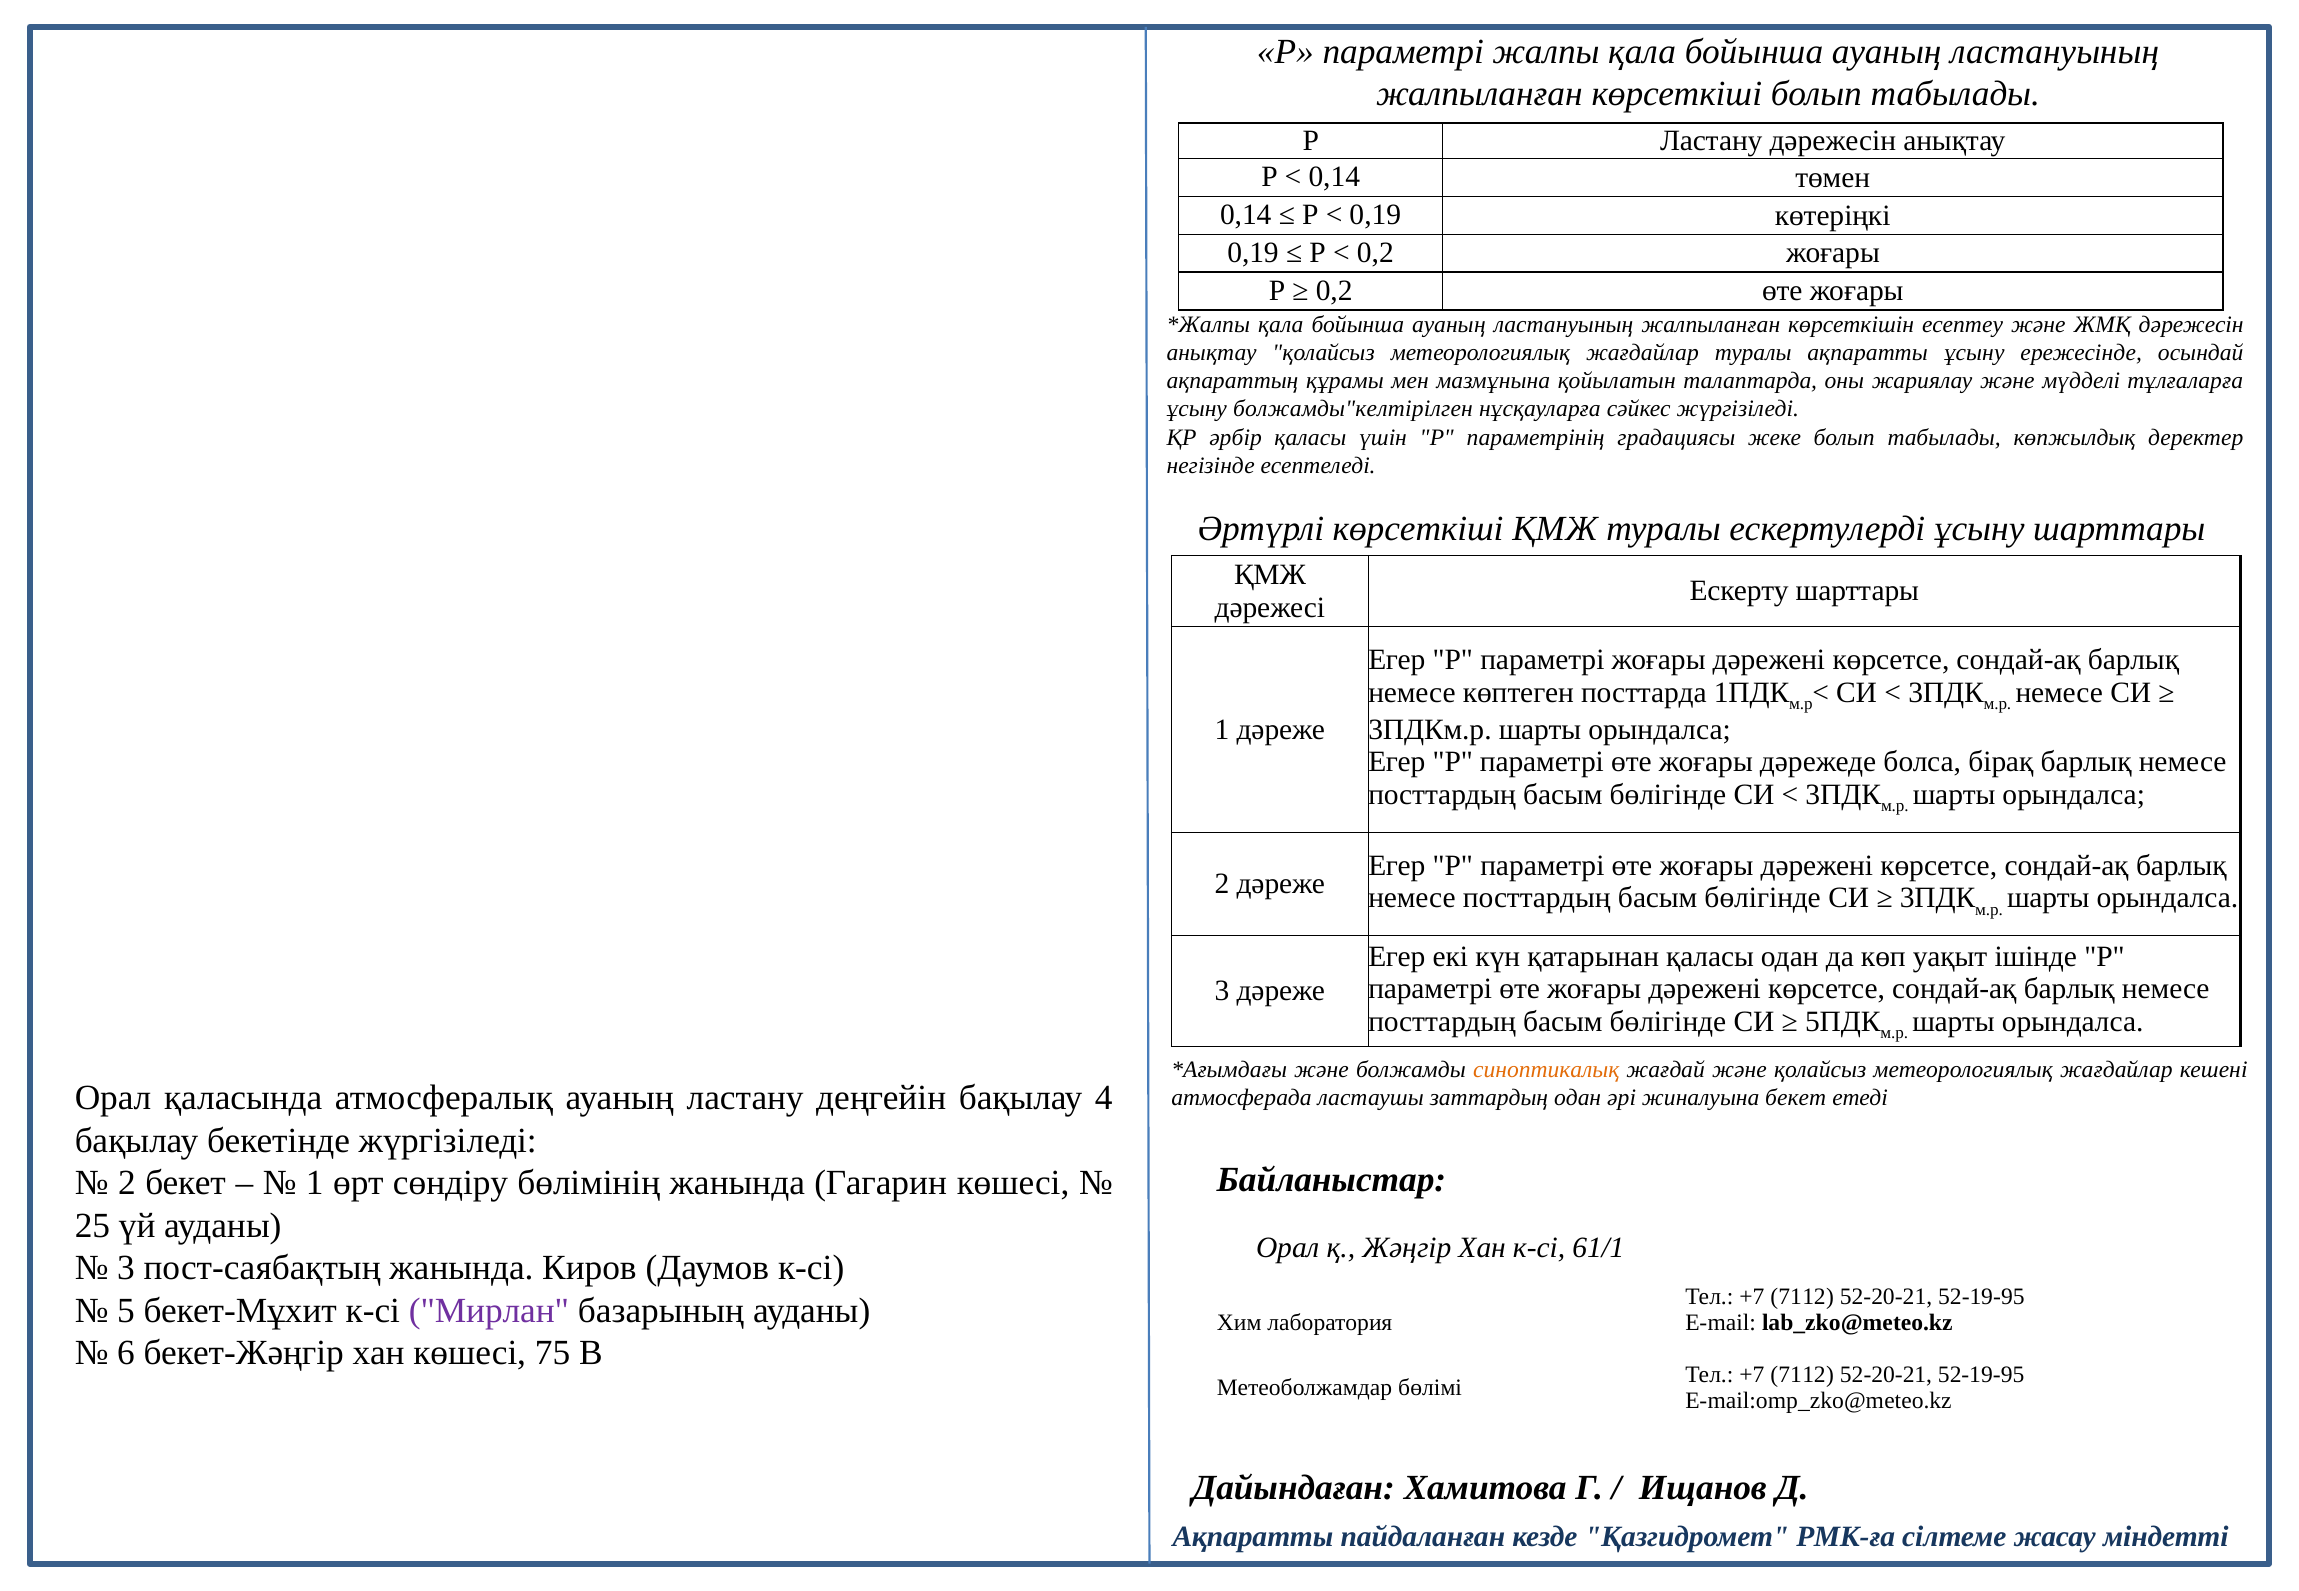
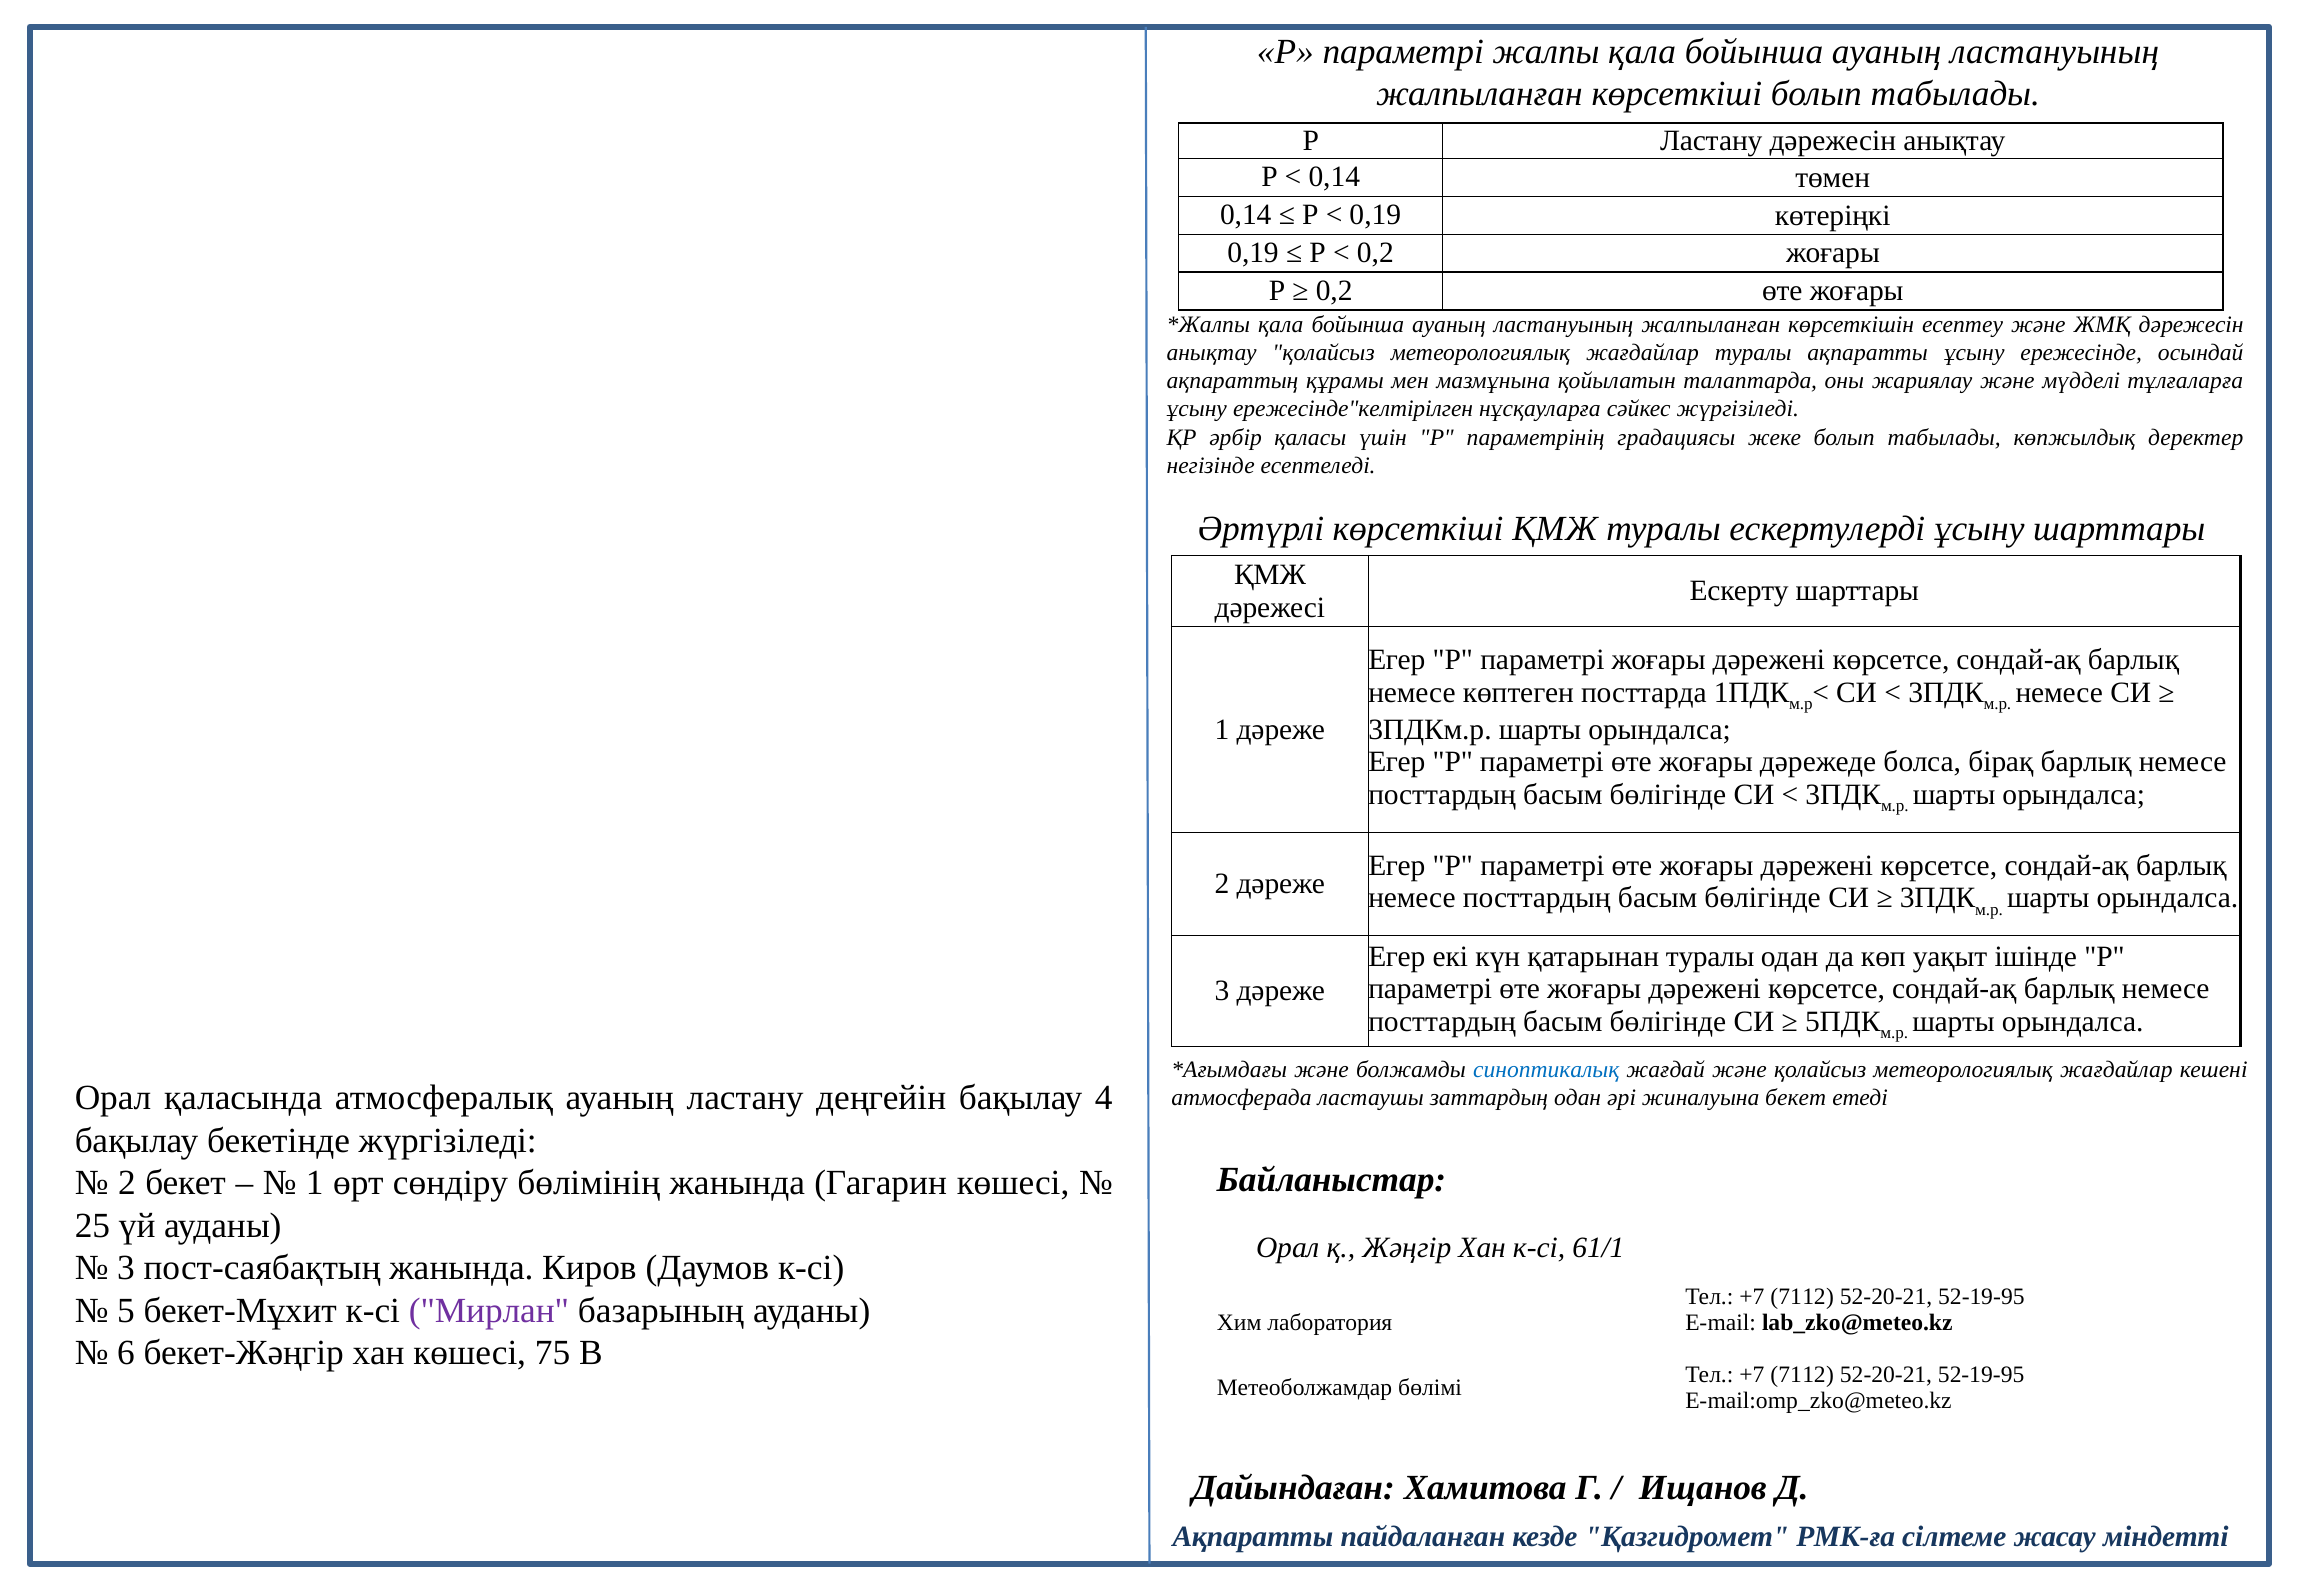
болжамды"келтірілген: болжамды"келтірілген -> ережесінде"келтірілген
қатарынан қаласы: қаласы -> туралы
синоптикалық colour: orange -> blue
